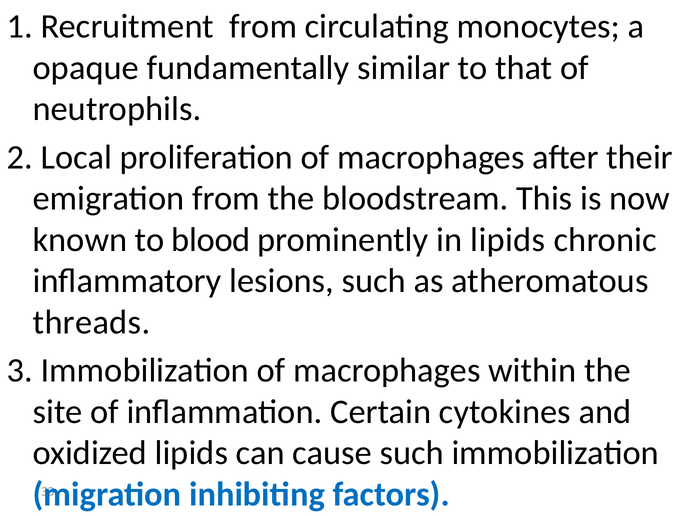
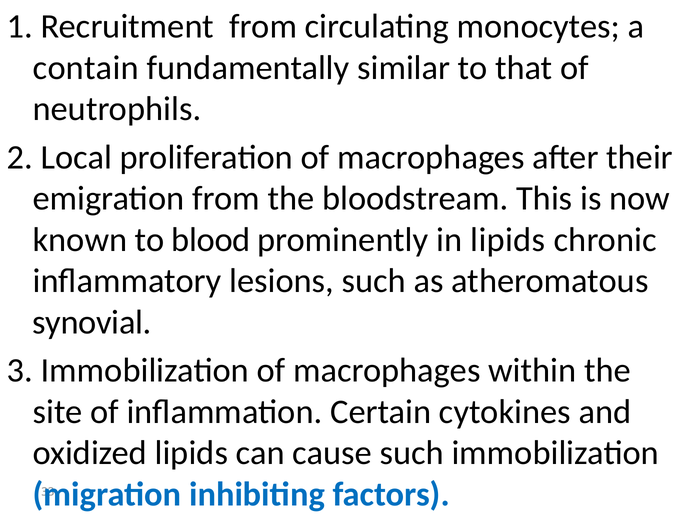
opaque: opaque -> contain
threads: threads -> synovial
